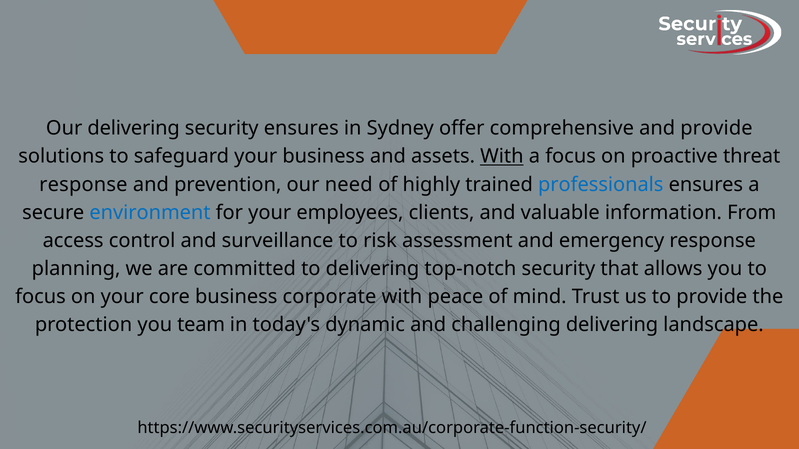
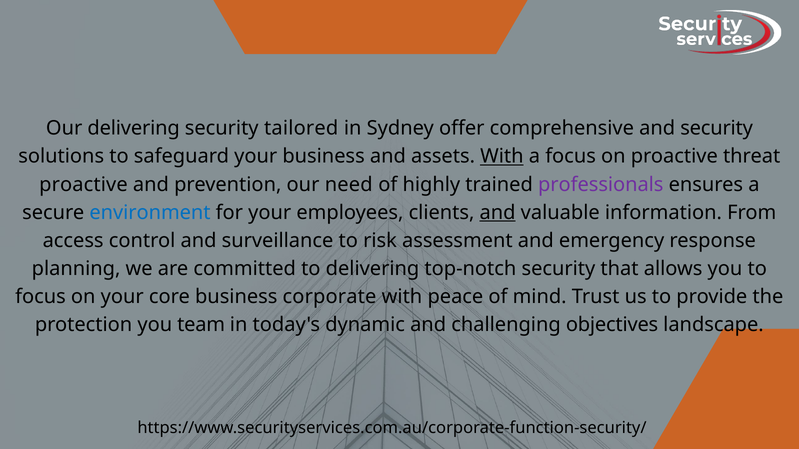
security ensures: ensures -> tailored
and provide: provide -> security
response at (83, 185): response -> proactive
professionals colour: blue -> purple
and at (498, 213) underline: none -> present
challenging delivering: delivering -> objectives
